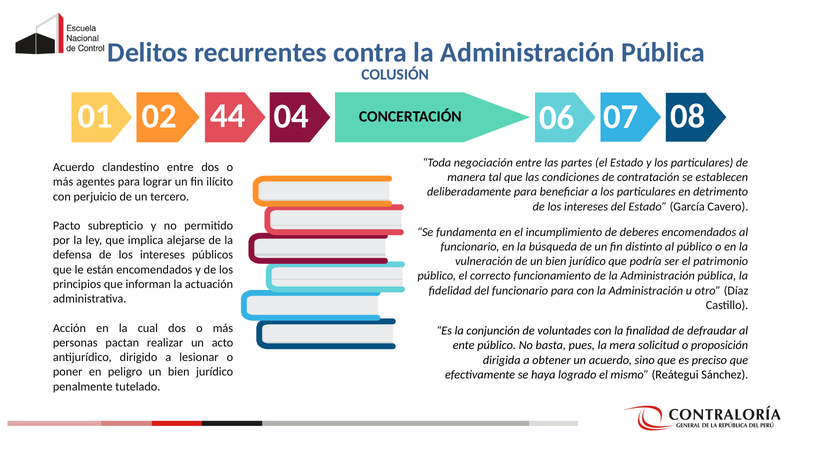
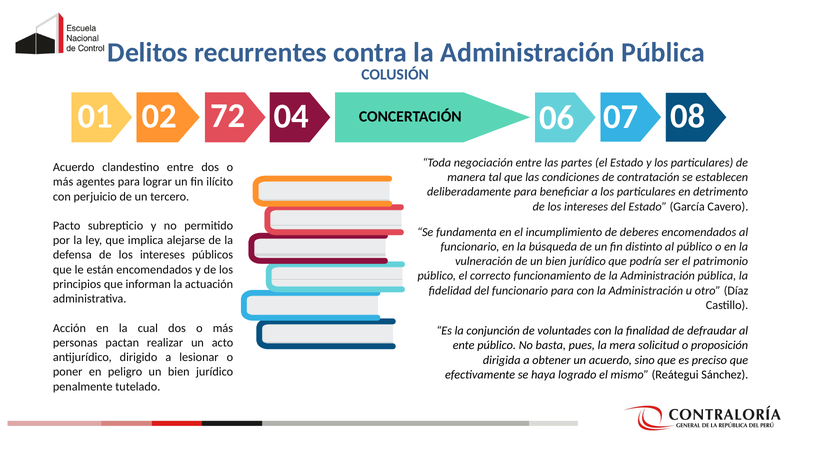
44: 44 -> 72
